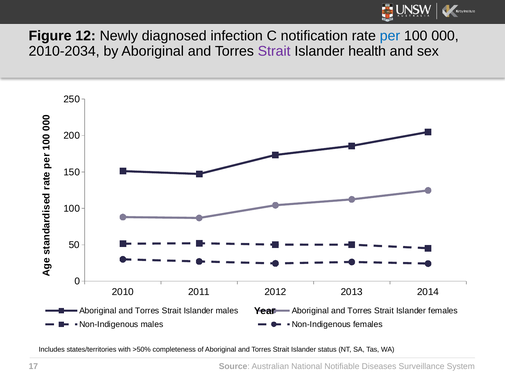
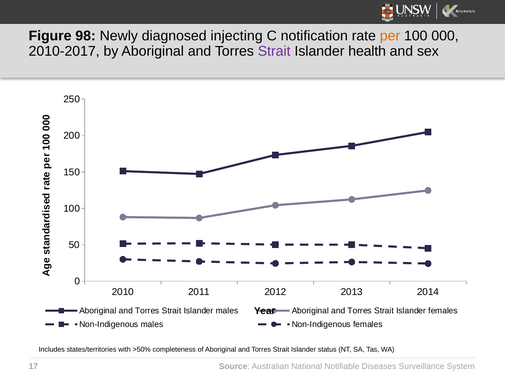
12: 12 -> 98
infection: infection -> injecting
per colour: blue -> orange
2010-2034: 2010-2034 -> 2010-2017
